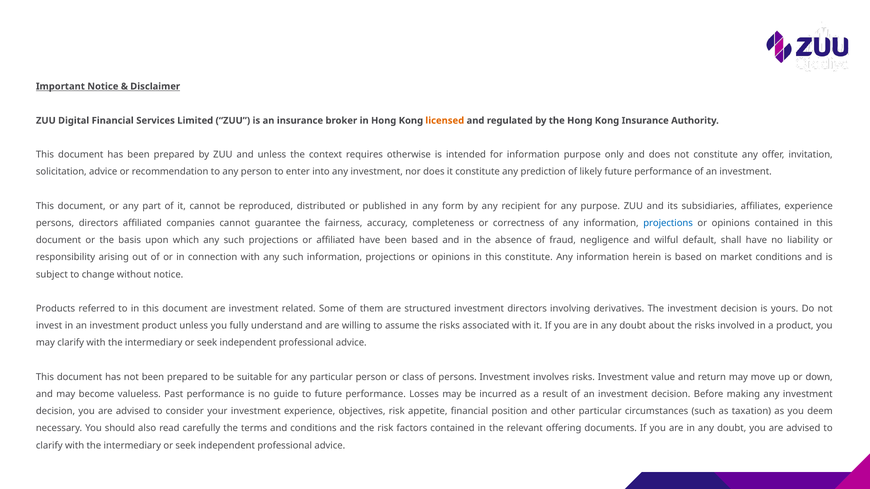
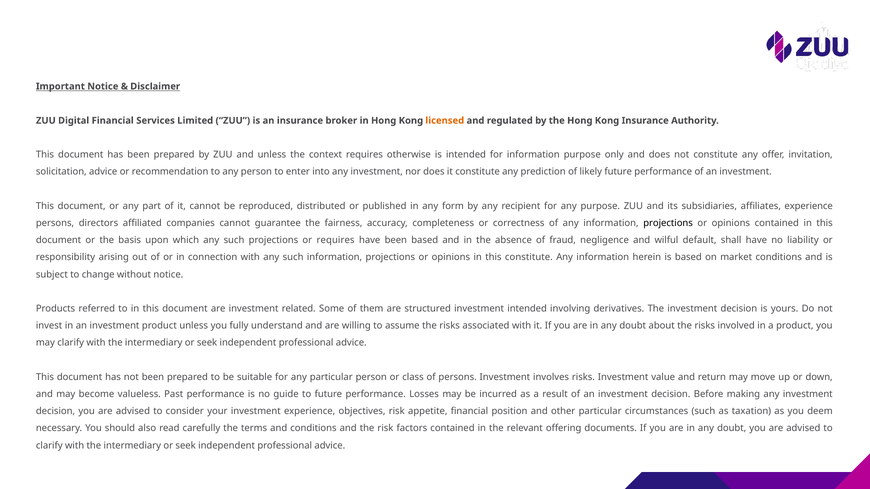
projections at (668, 223) colour: blue -> black
or affiliated: affiliated -> requires
investment directors: directors -> intended
